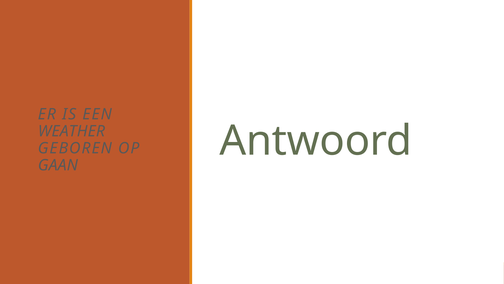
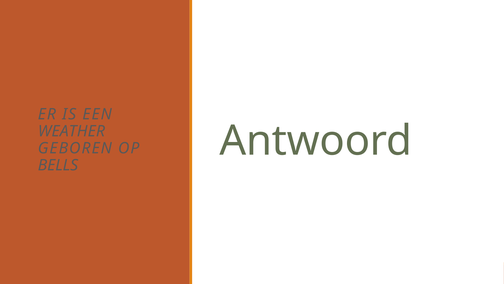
GAAN: GAAN -> BELLS
